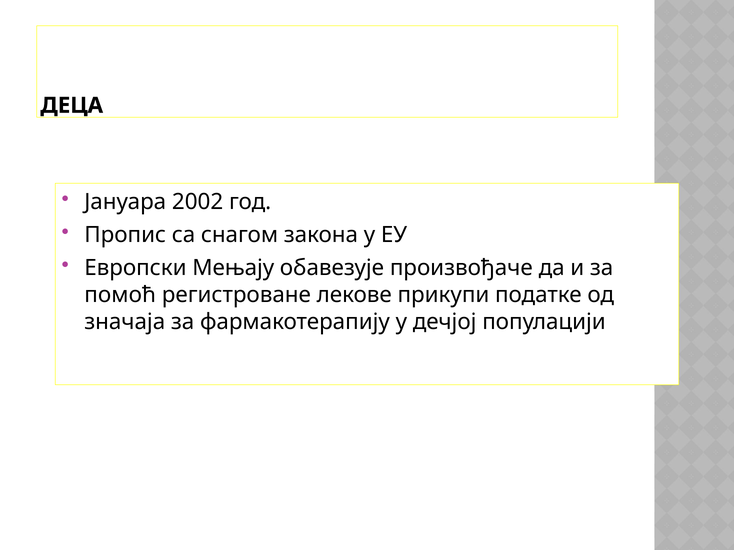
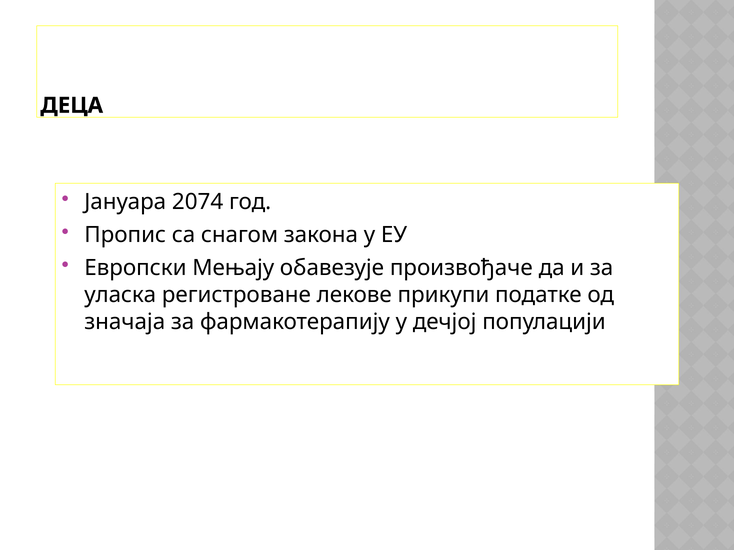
2002: 2002 -> 2074
помоћ: помоћ -> уласка
